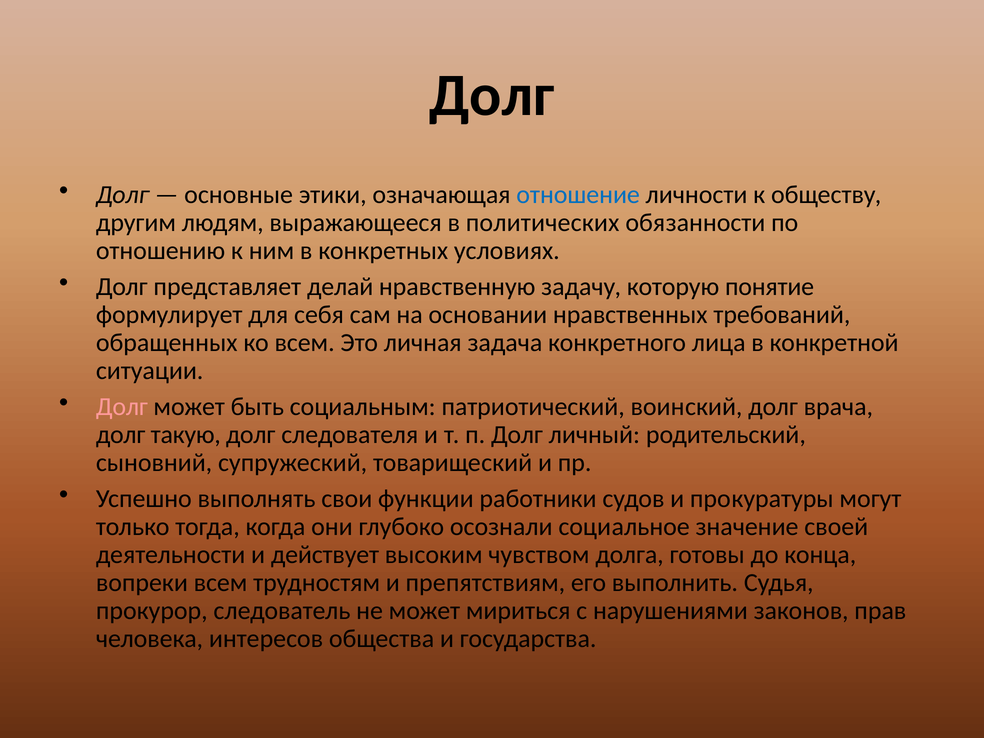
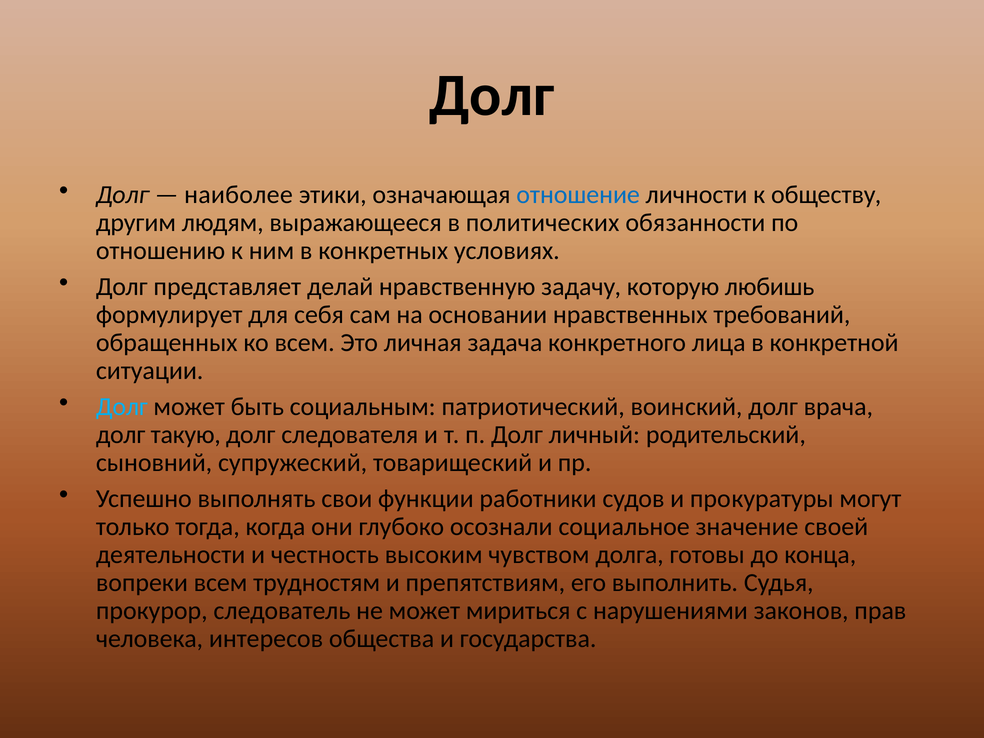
основные: основные -> наиболее
понятие: понятие -> любишь
Долг at (122, 407) colour: pink -> light blue
действует: действует -> честность
